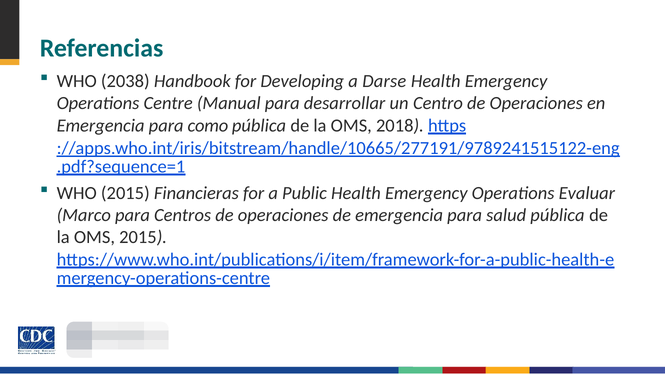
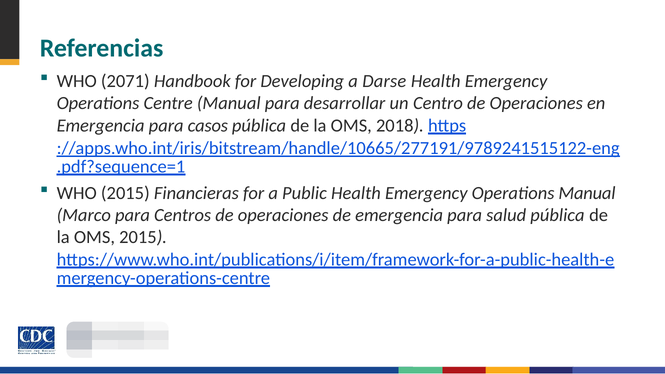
2038: 2038 -> 2071
como: como -> casos
Operations Evaluar: Evaluar -> Manual
